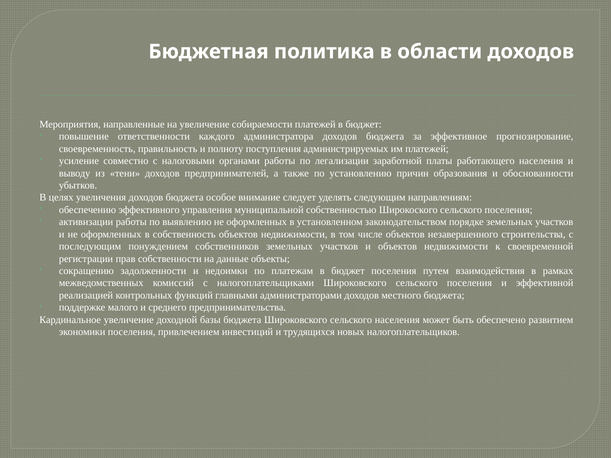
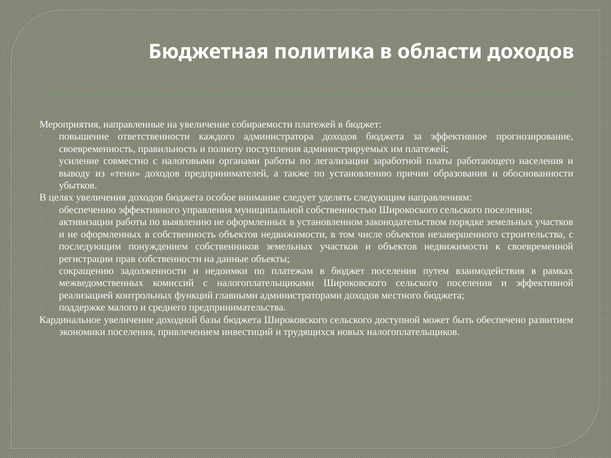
сельского населения: населения -> доступной
